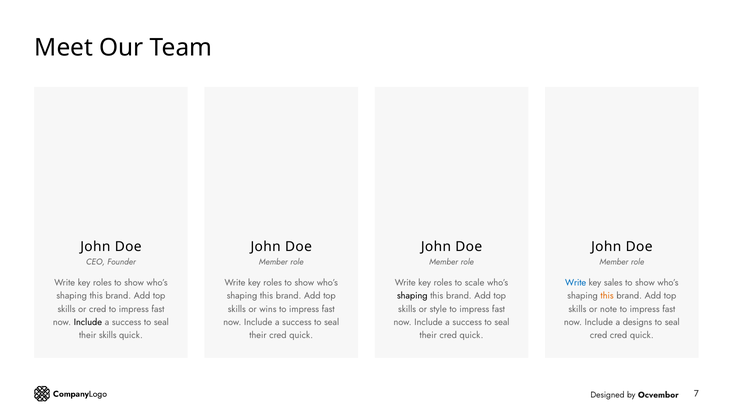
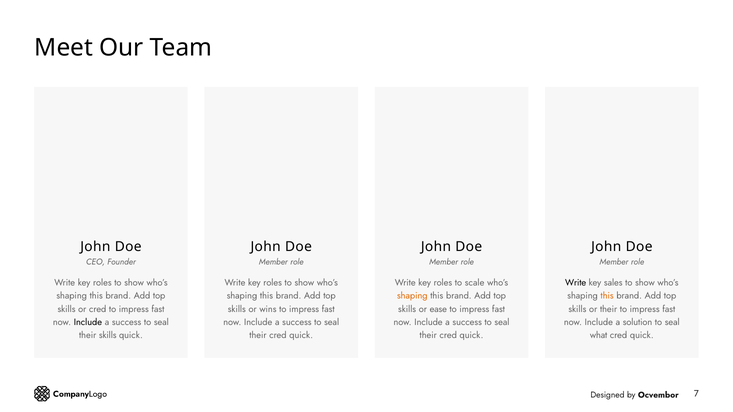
Write at (576, 283) colour: blue -> black
shaping at (412, 296) colour: black -> orange
style: style -> ease
or note: note -> their
designs: designs -> solution
cred at (599, 336): cred -> what
